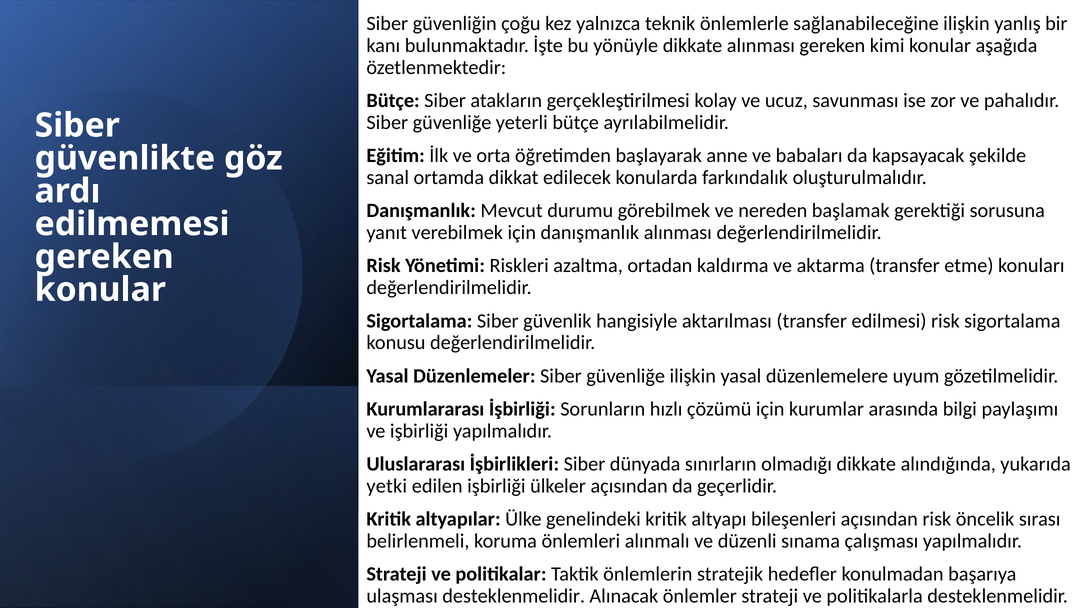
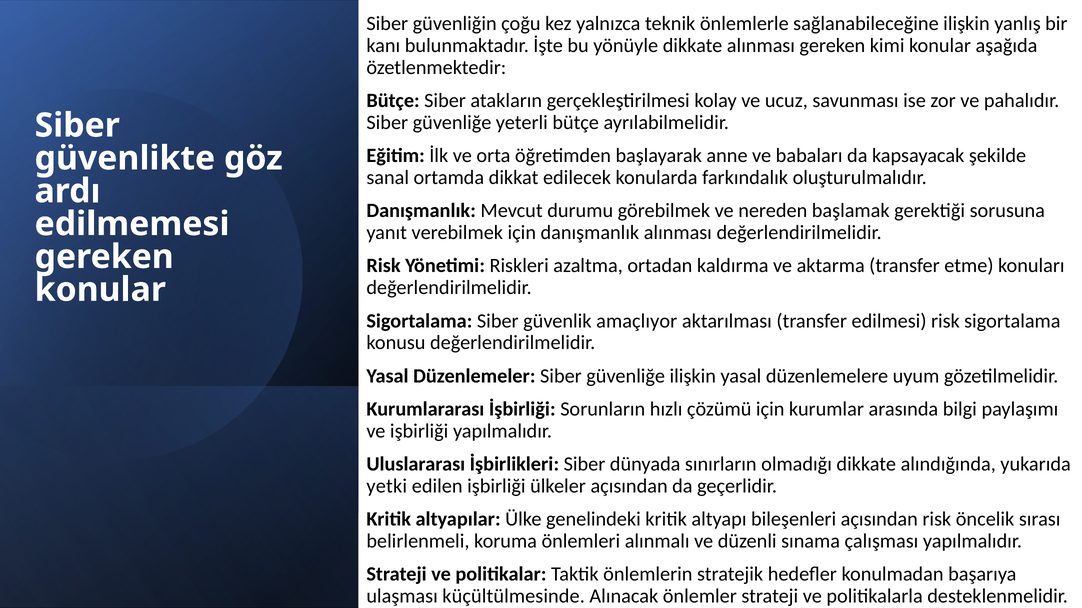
hangisiyle: hangisiyle -> amaçlıyor
ulaşması desteklenmelidir: desteklenmelidir -> küçültülmesinde
